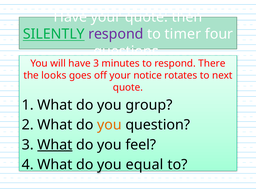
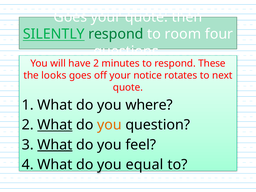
Have at (70, 17): Have -> Goes
respond at (116, 34) colour: purple -> green
timer: timer -> room
have 3: 3 -> 2
There: There -> These
group: group -> where
What at (55, 125) underline: none -> present
